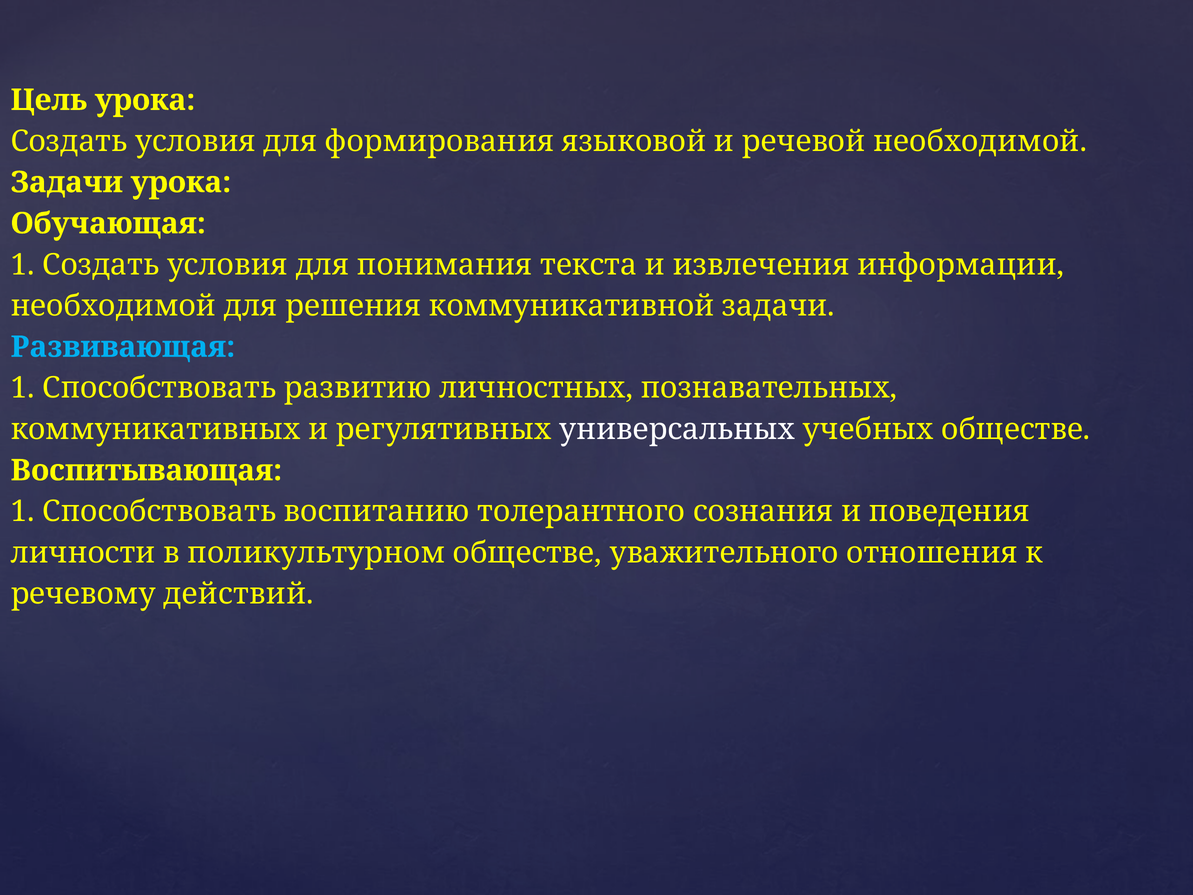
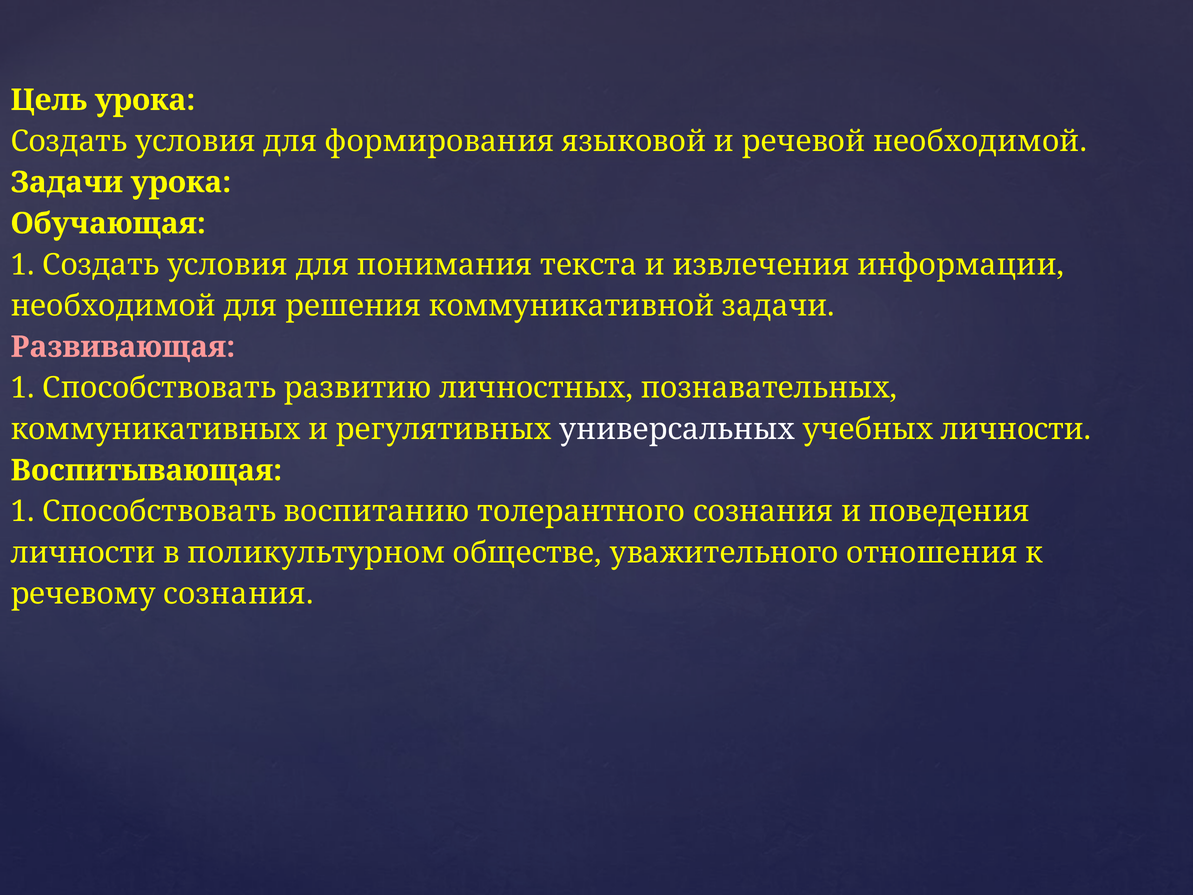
Развивающая colour: light blue -> pink
учебных обществе: обществе -> личности
речевому действий: действий -> сознания
